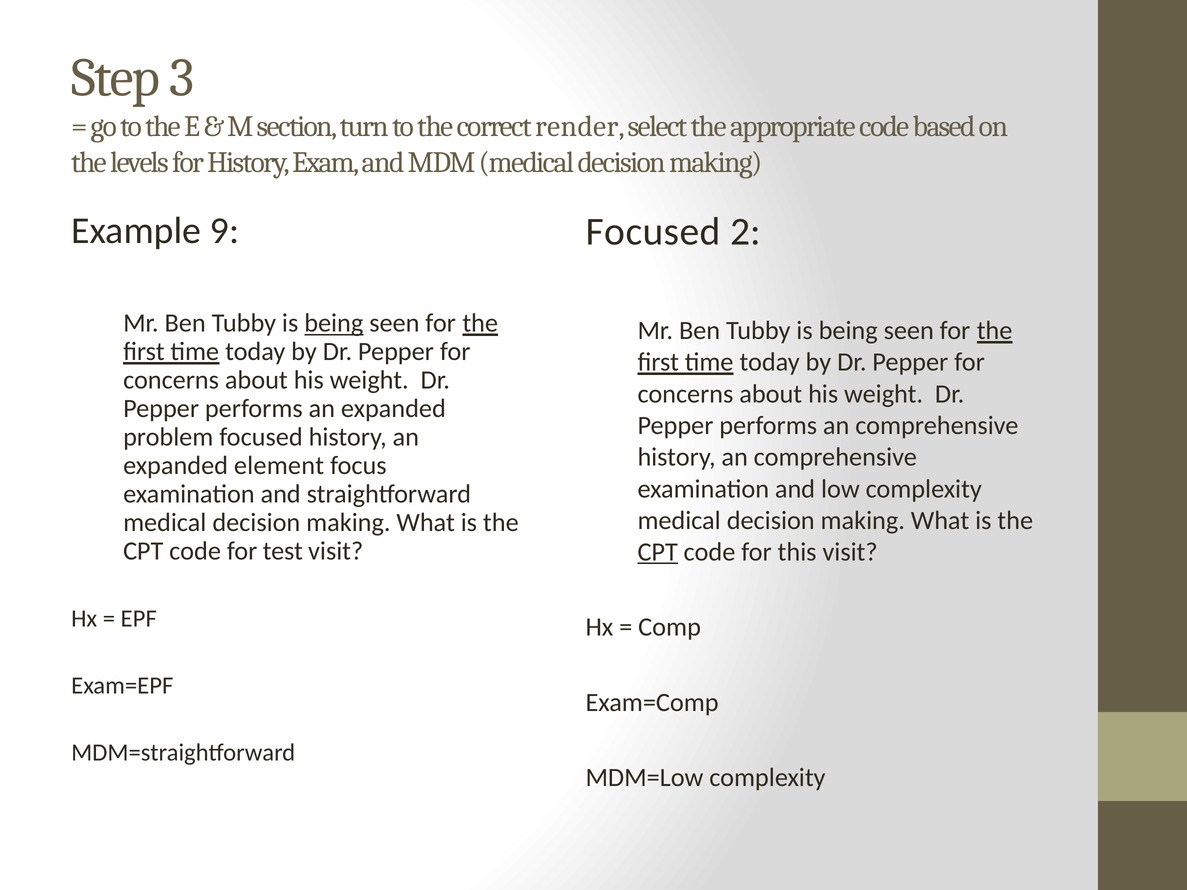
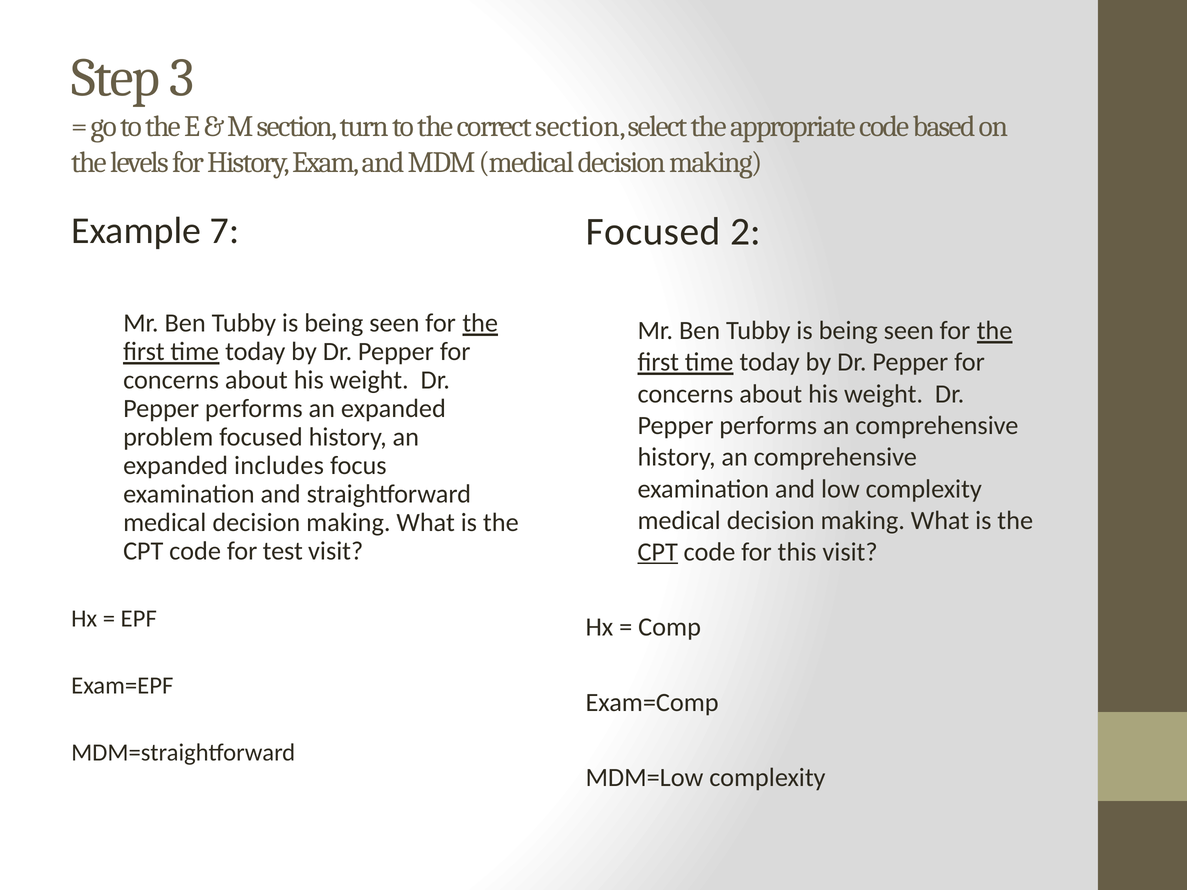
correct render: render -> section
9: 9 -> 7
being at (334, 323) underline: present -> none
element: element -> includes
